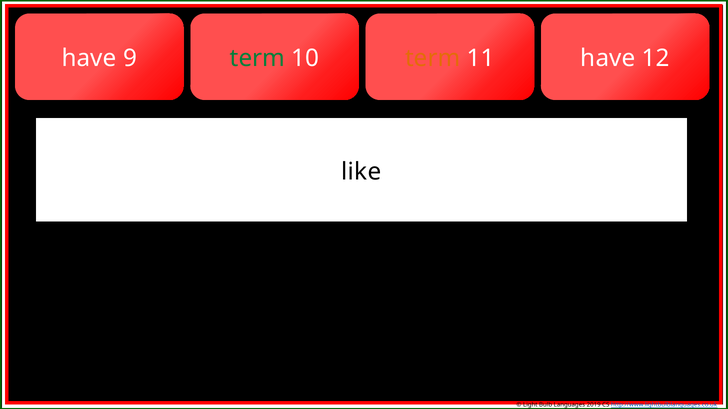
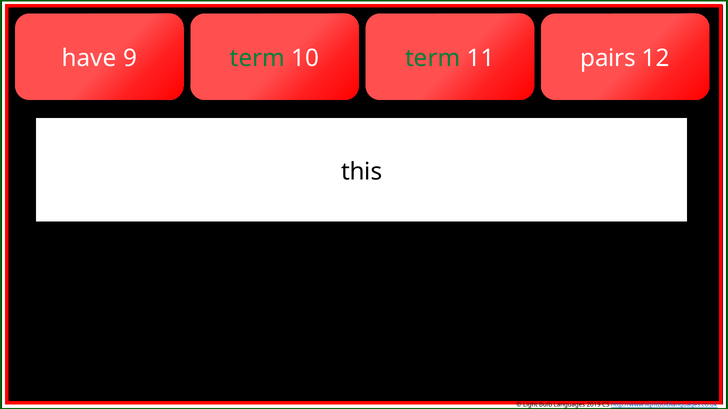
term at (433, 58) colour: orange -> green
11 have: have -> pairs
like: like -> this
